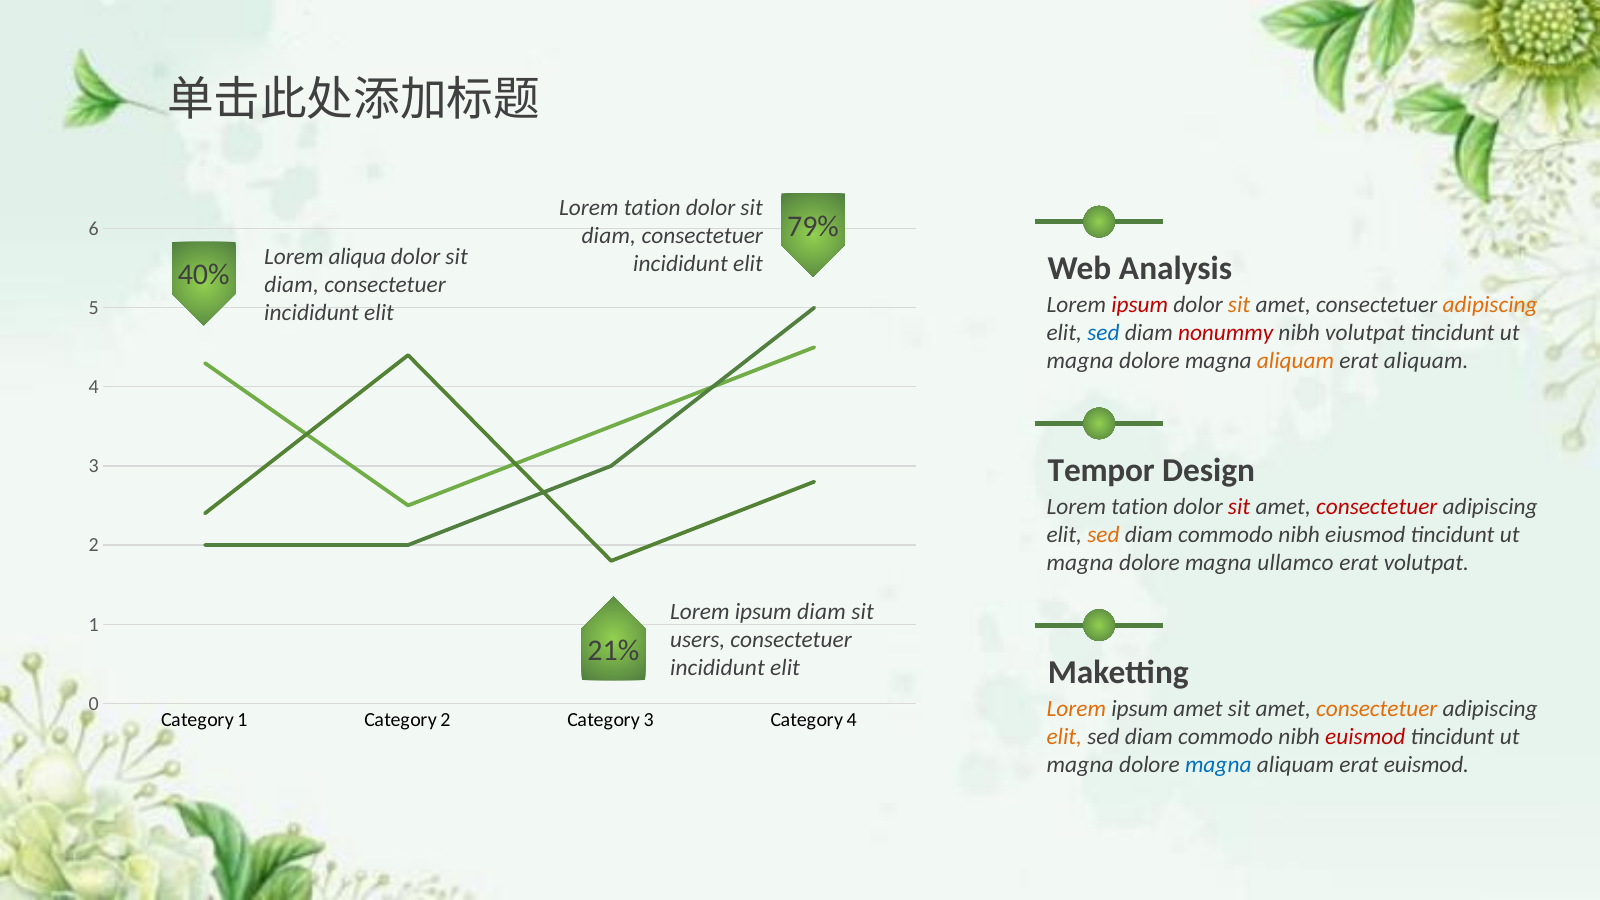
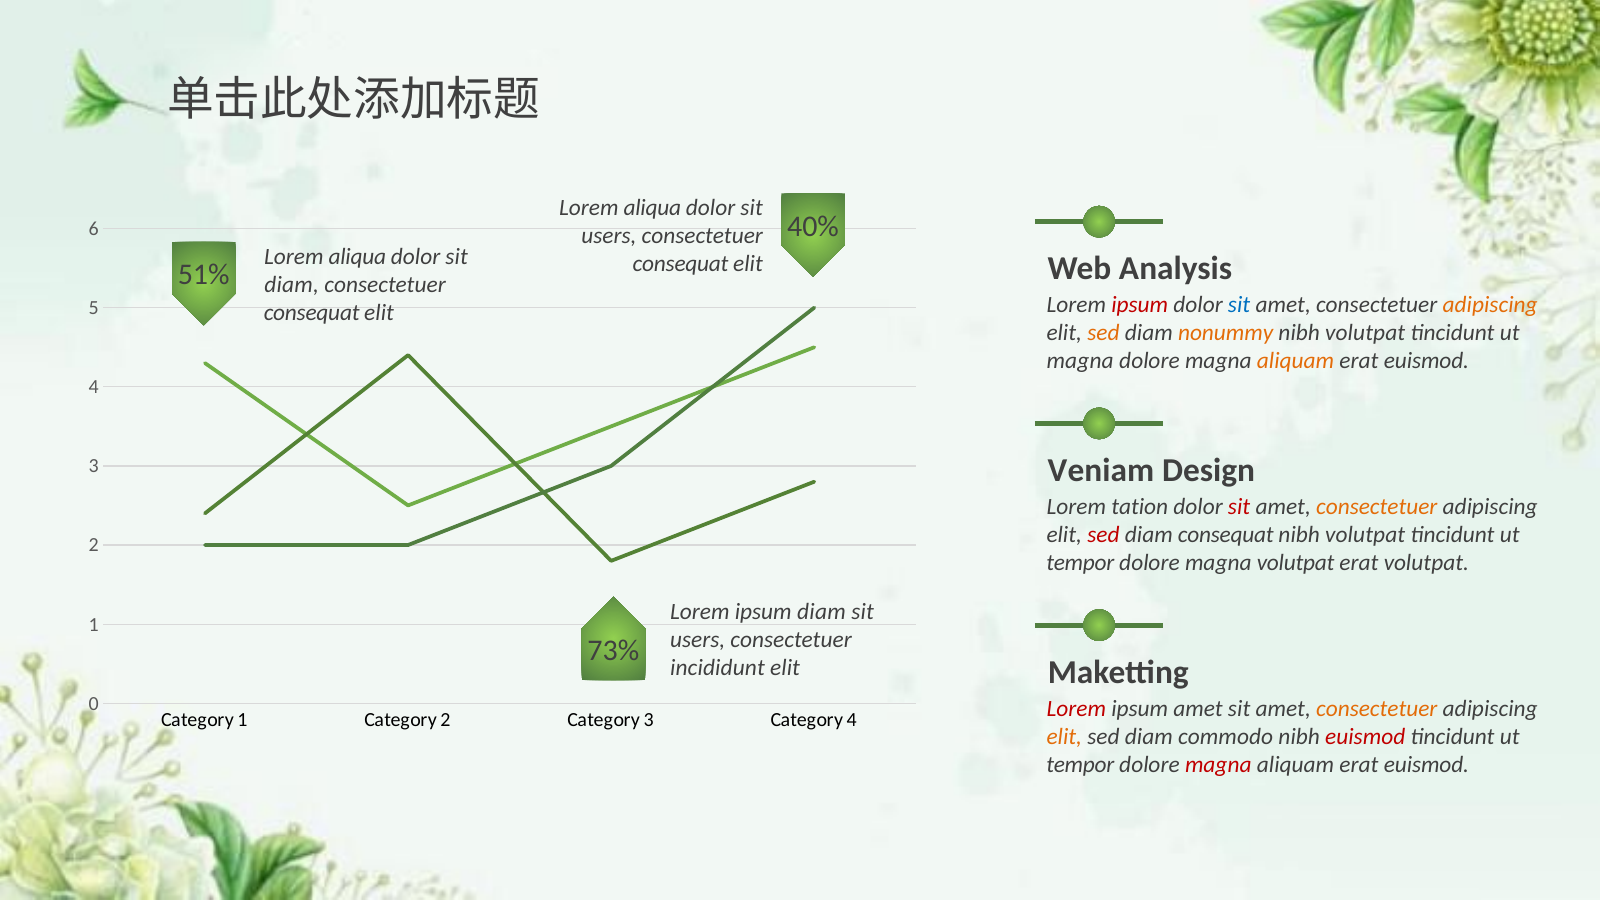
tation at (652, 208): tation -> aliqua
79%: 79% -> 40%
diam at (609, 236): diam -> users
incididunt at (680, 264): incididunt -> consequat
40%: 40% -> 51%
sit at (1239, 305) colour: orange -> blue
incididunt at (311, 313): incididunt -> consequat
sed at (1103, 333) colour: blue -> orange
nonummy colour: red -> orange
aliquam at (1426, 361): aliquam -> euismod
Tempor: Tempor -> Veniam
consectetuer at (1377, 507) colour: red -> orange
sed at (1103, 535) colour: orange -> red
commodo at (1226, 535): commodo -> consequat
eiusmod at (1365, 535): eiusmod -> volutpat
magna at (1080, 563): magna -> tempor
magna ullamco: ullamco -> volutpat
21%: 21% -> 73%
Lorem at (1076, 709) colour: orange -> red
magna at (1080, 765): magna -> tempor
magna at (1218, 765) colour: blue -> red
